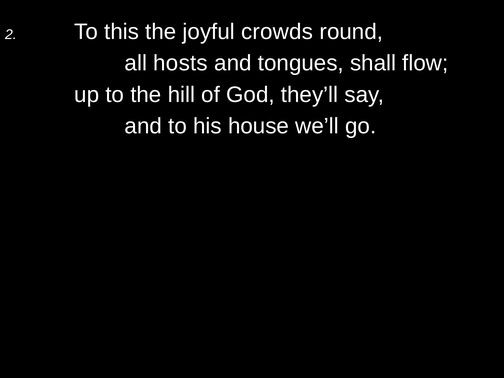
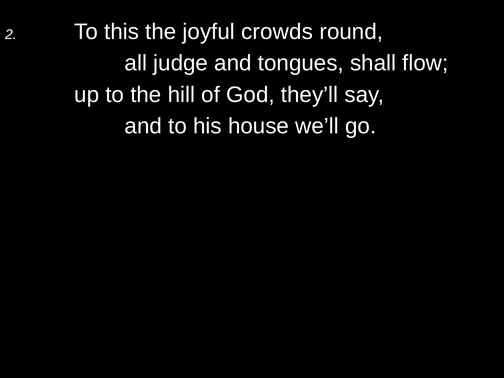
hosts: hosts -> judge
